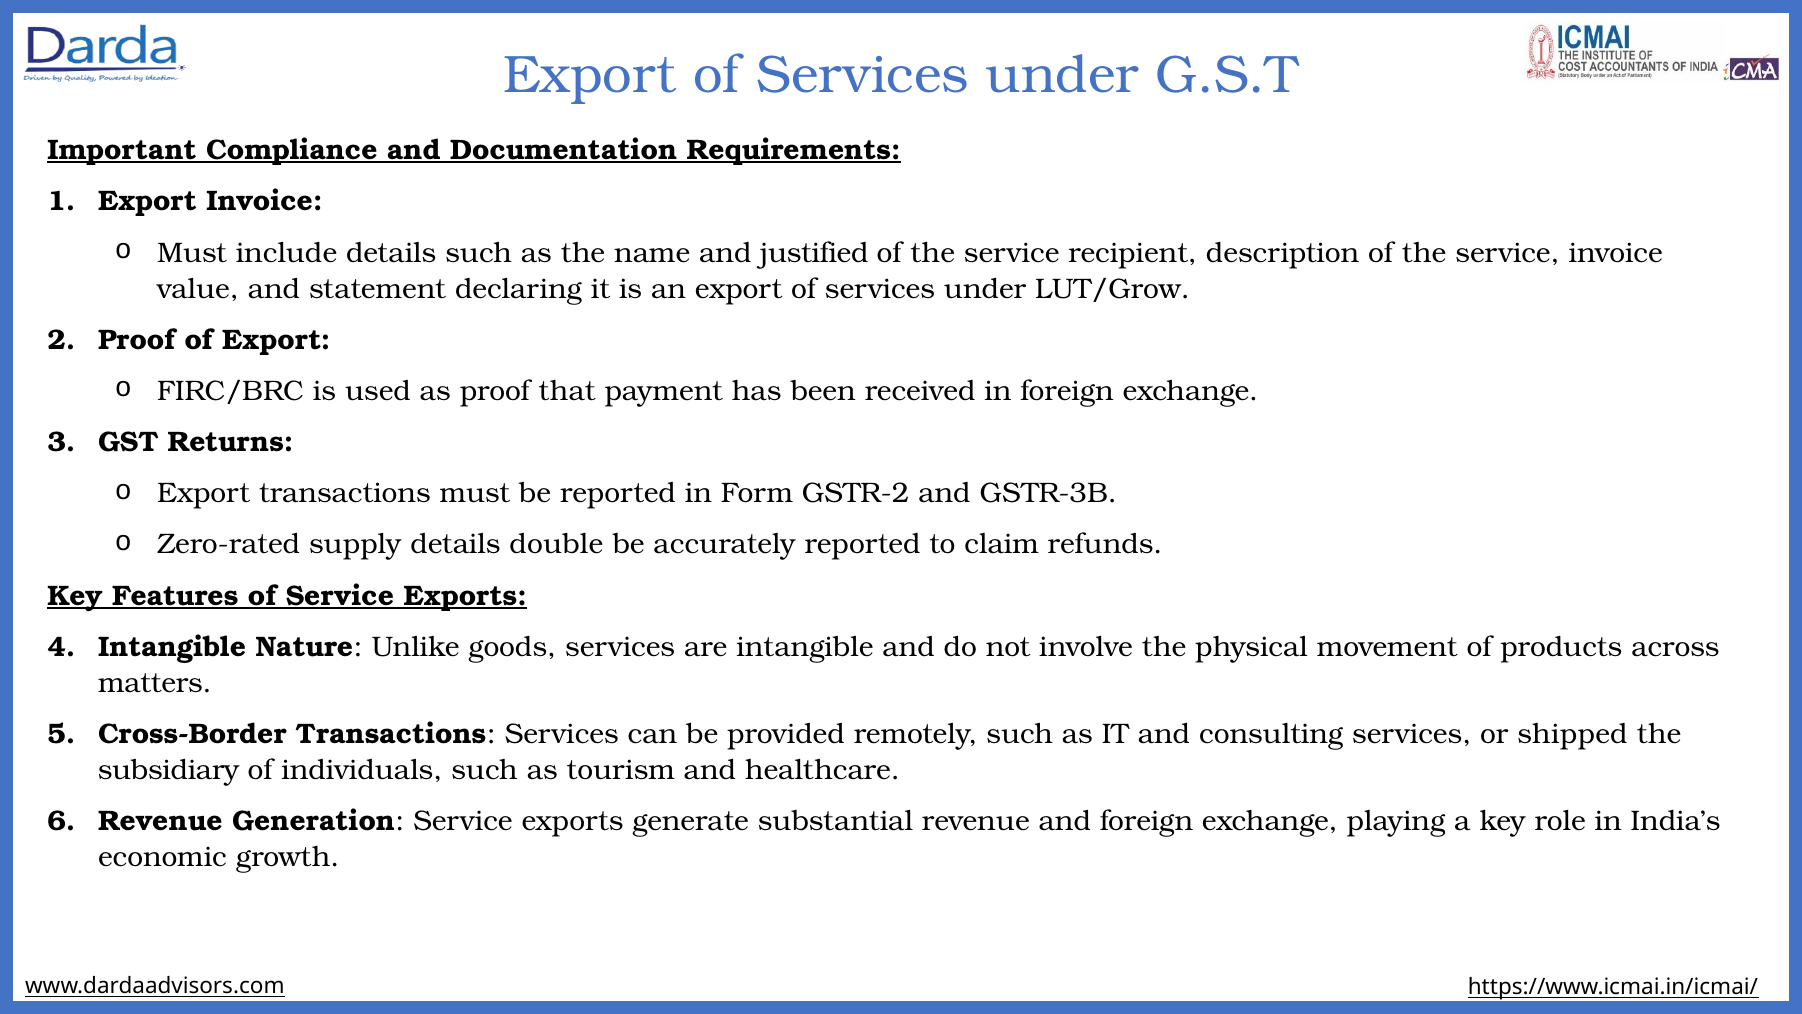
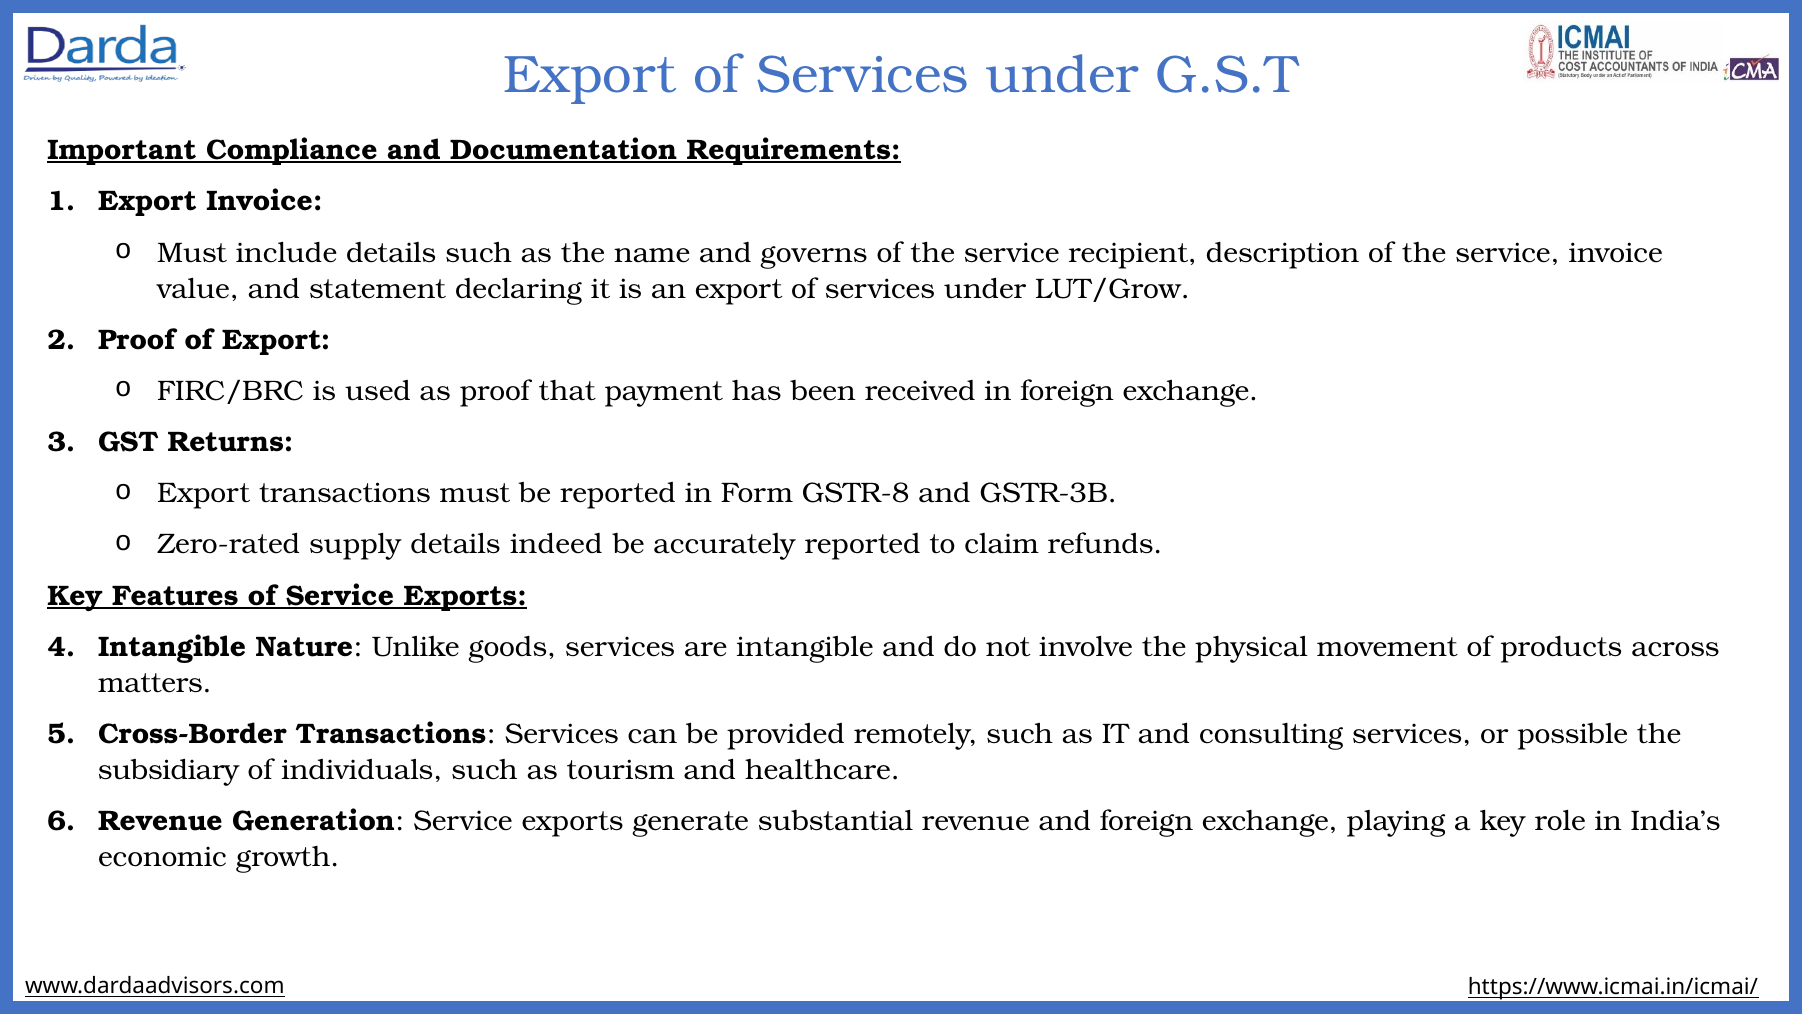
justified: justified -> governs
GSTR-2: GSTR-2 -> GSTR-8
double: double -> indeed
shipped: shipped -> possible
